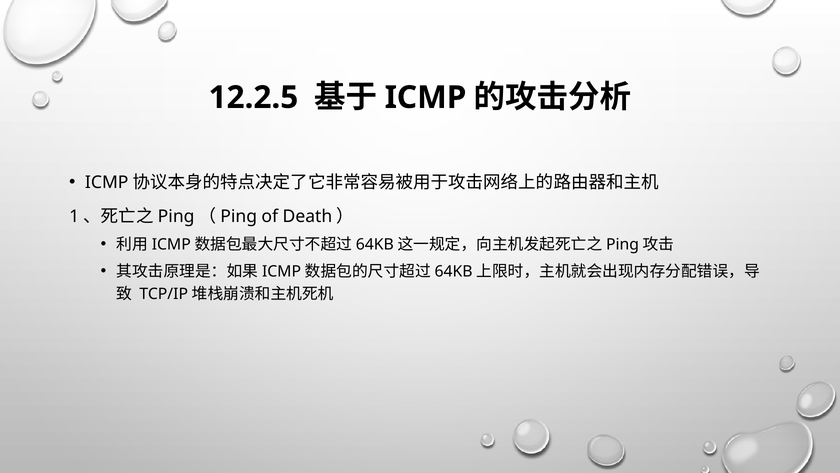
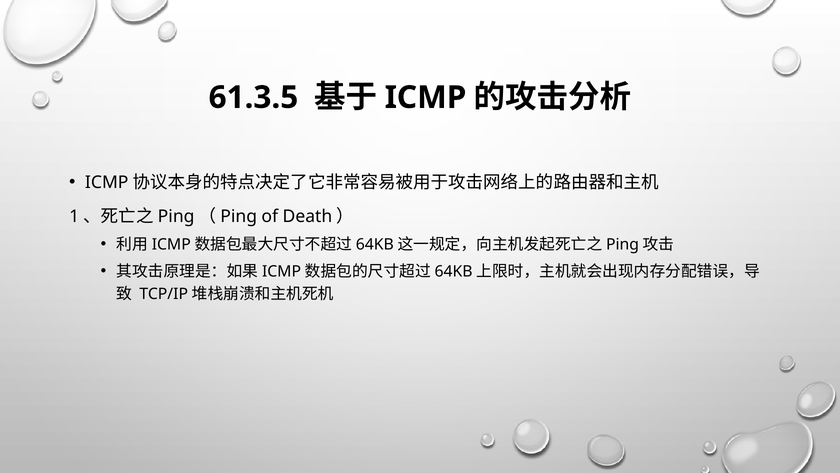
12.2.5: 12.2.5 -> 61.3.5
